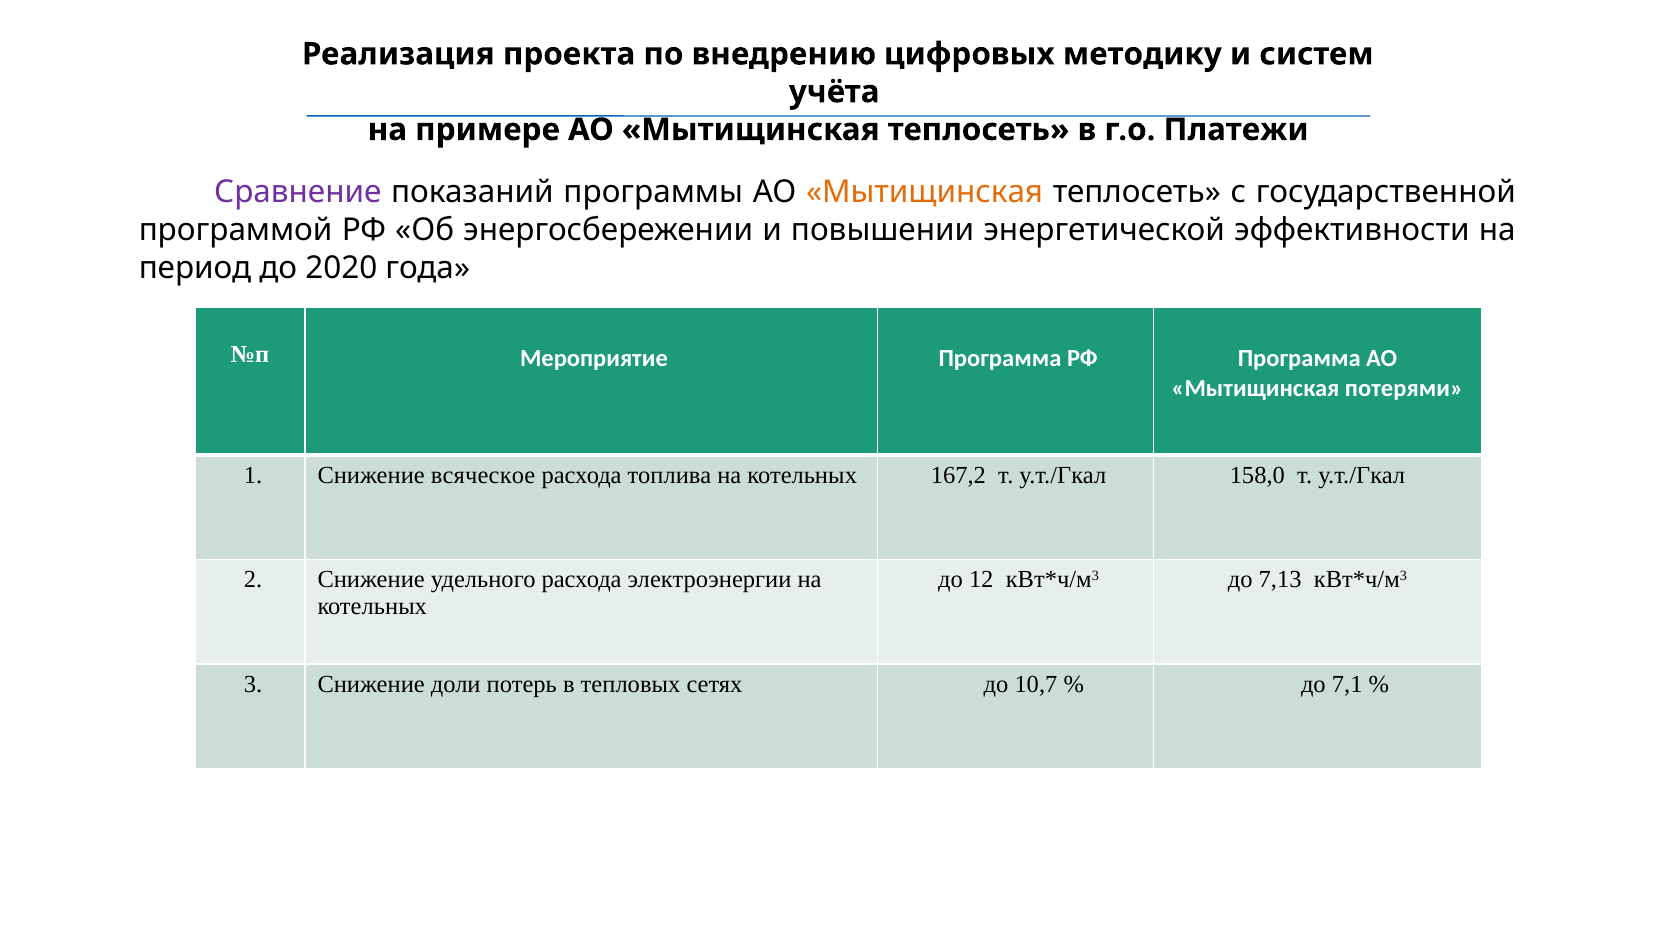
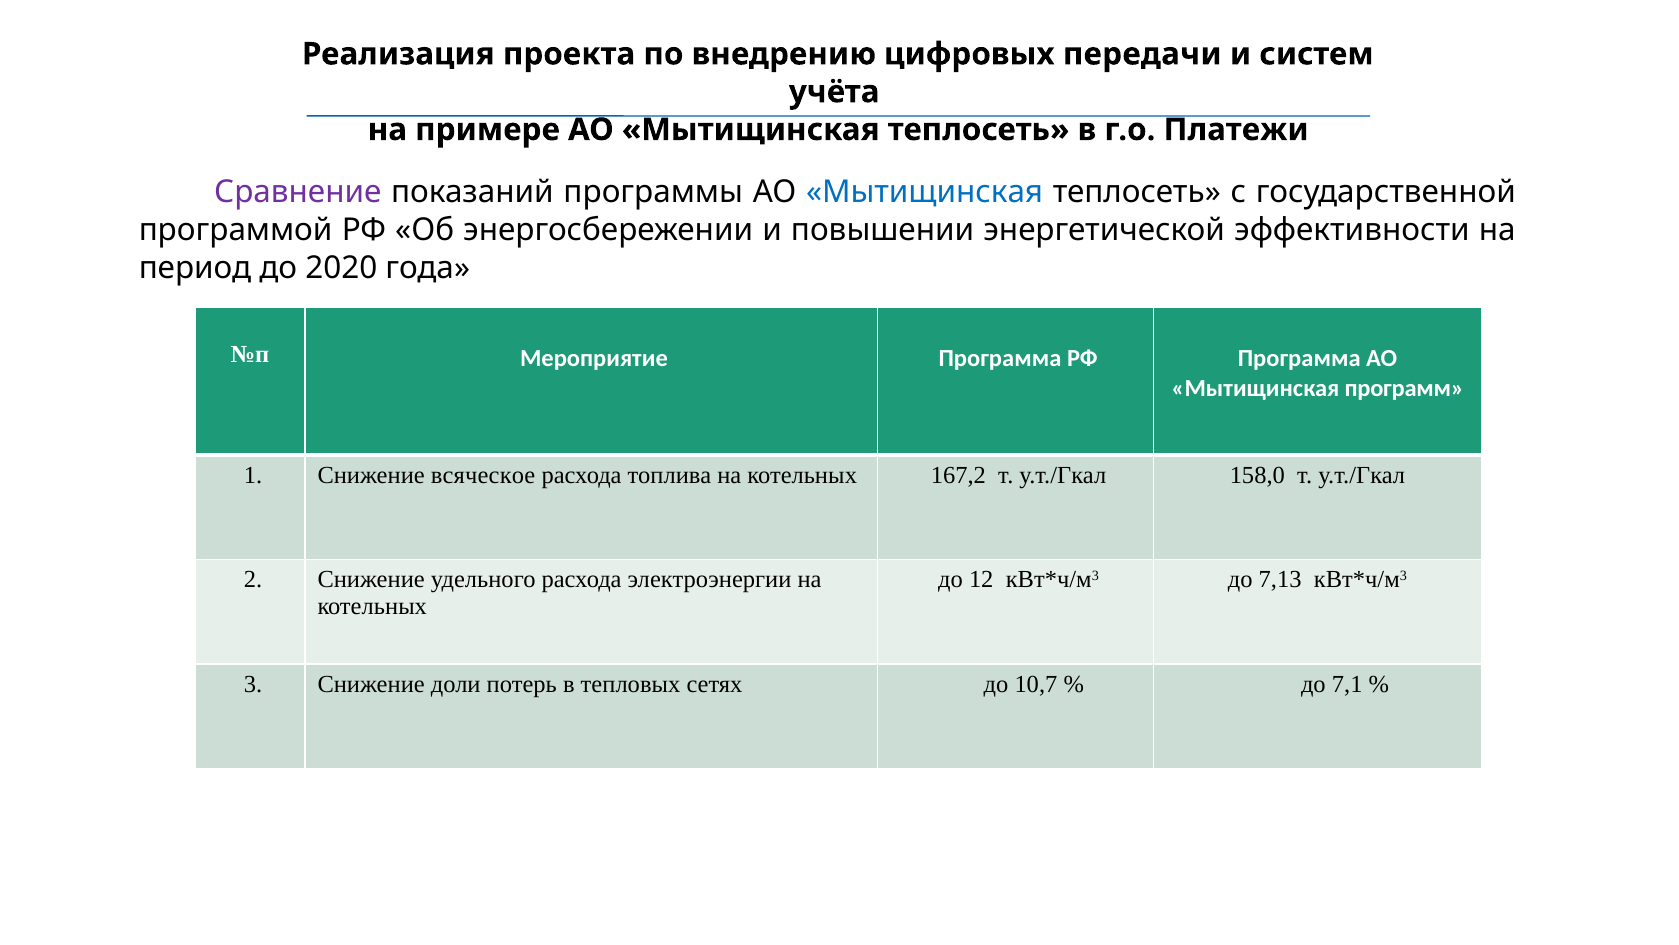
методику: методику -> передачи
Мытищинская at (925, 192) colour: orange -> blue
потерями: потерями -> программ
